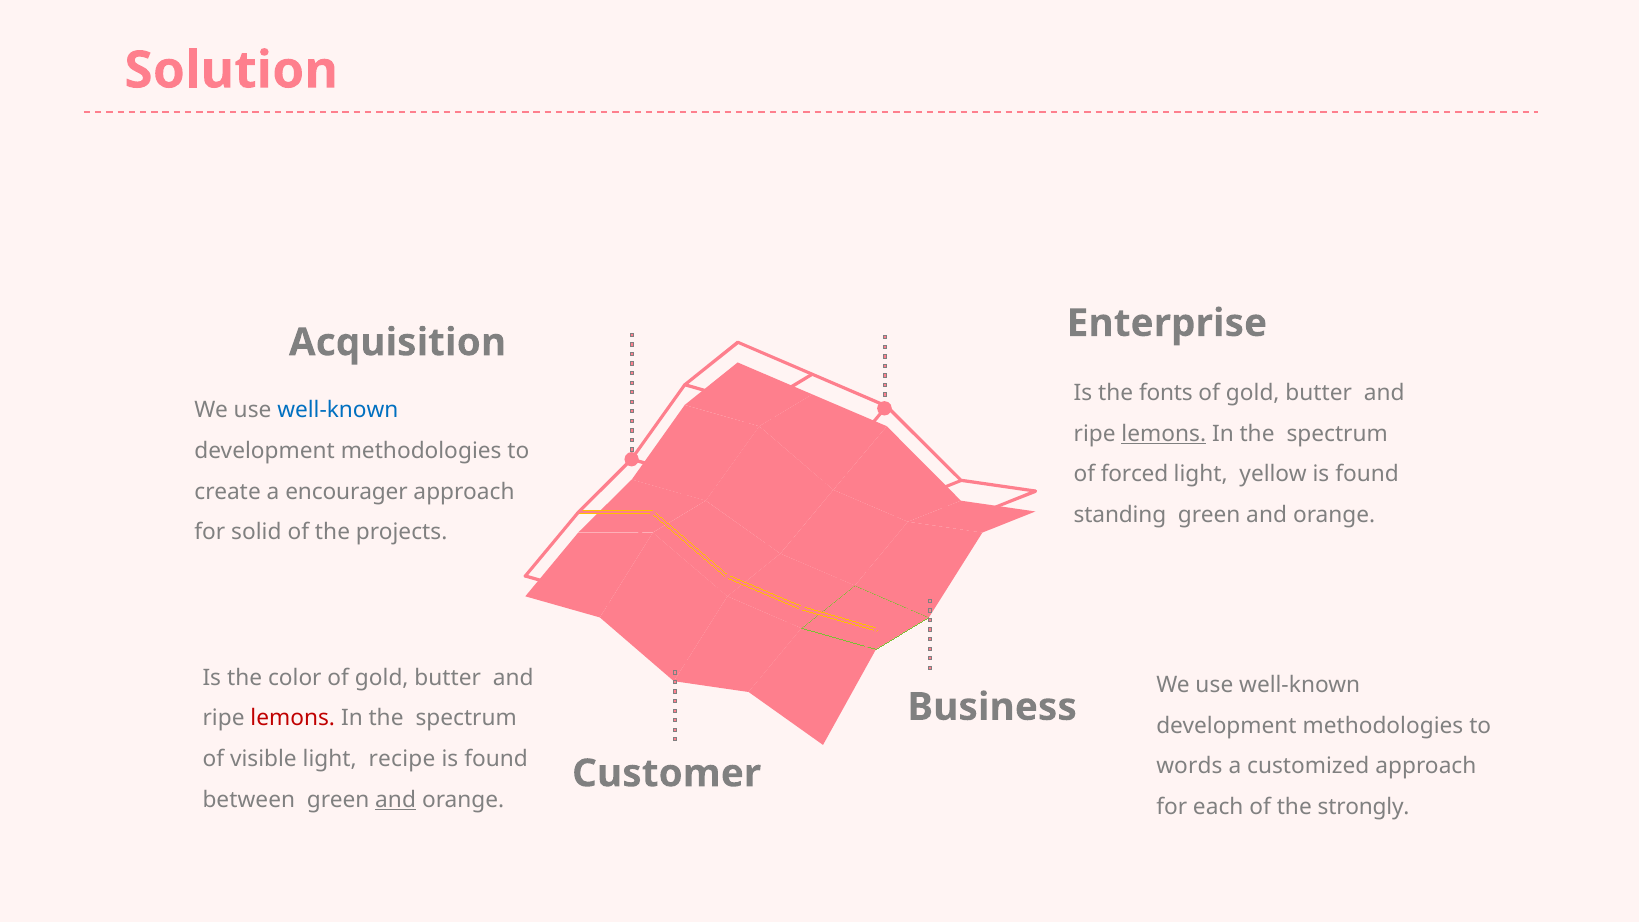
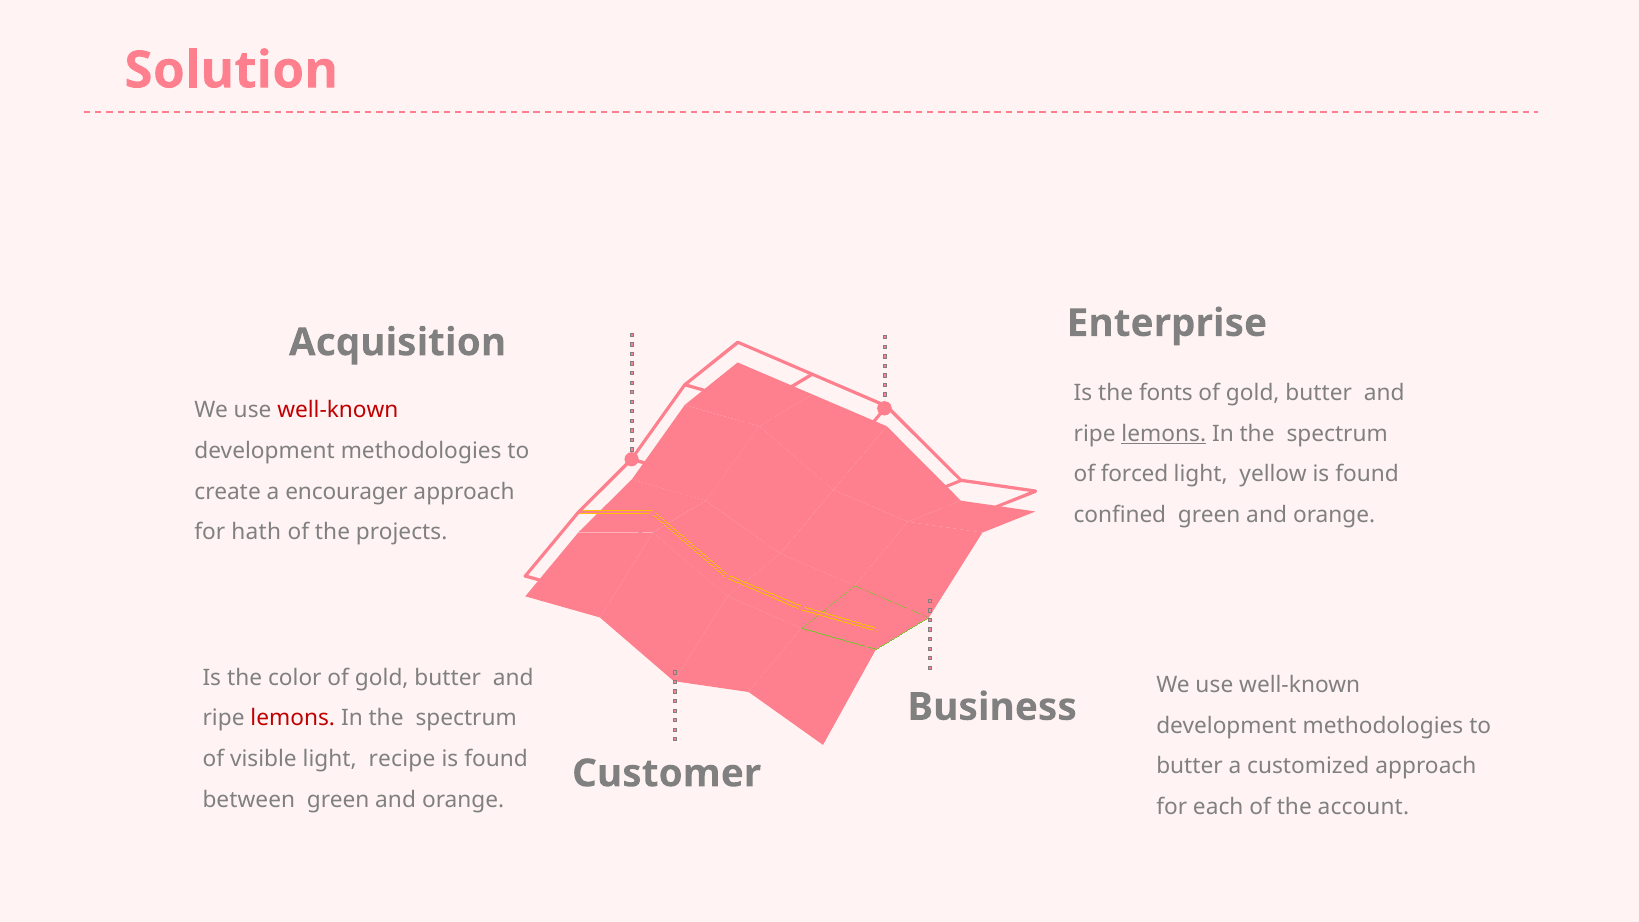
well-known at (338, 410) colour: blue -> red
standing: standing -> confined
solid: solid -> hath
words at (1189, 766): words -> butter
and at (396, 800) underline: present -> none
strongly: strongly -> account
